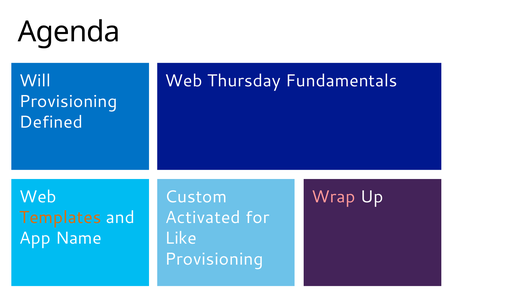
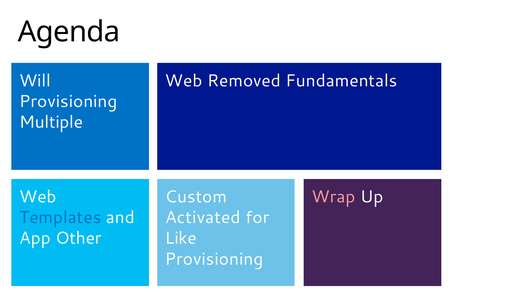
Thursday: Thursday -> Removed
Defined: Defined -> Multiple
Templates colour: orange -> blue
Name: Name -> Other
